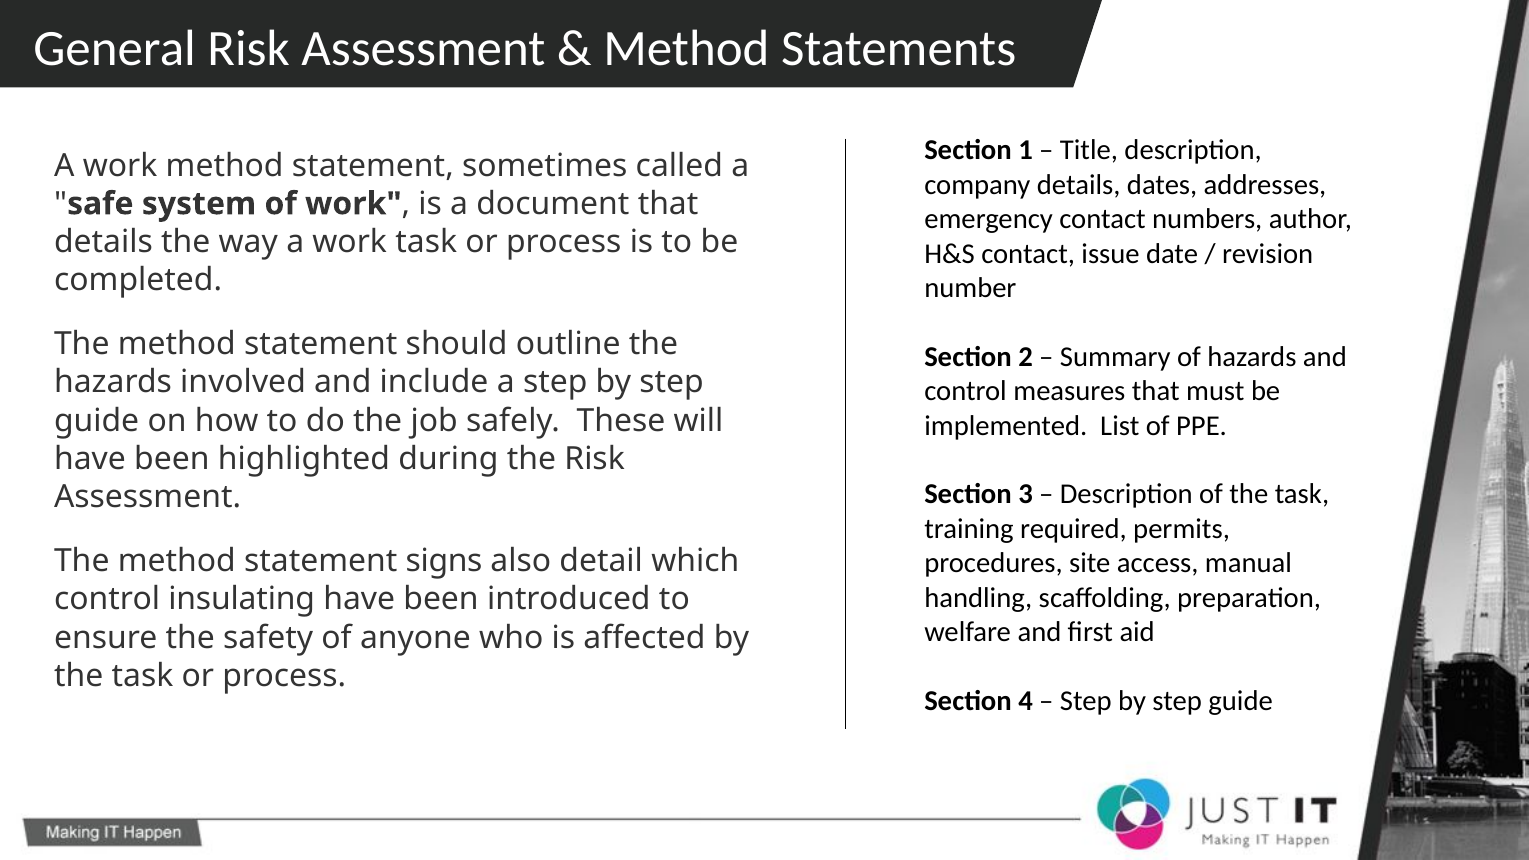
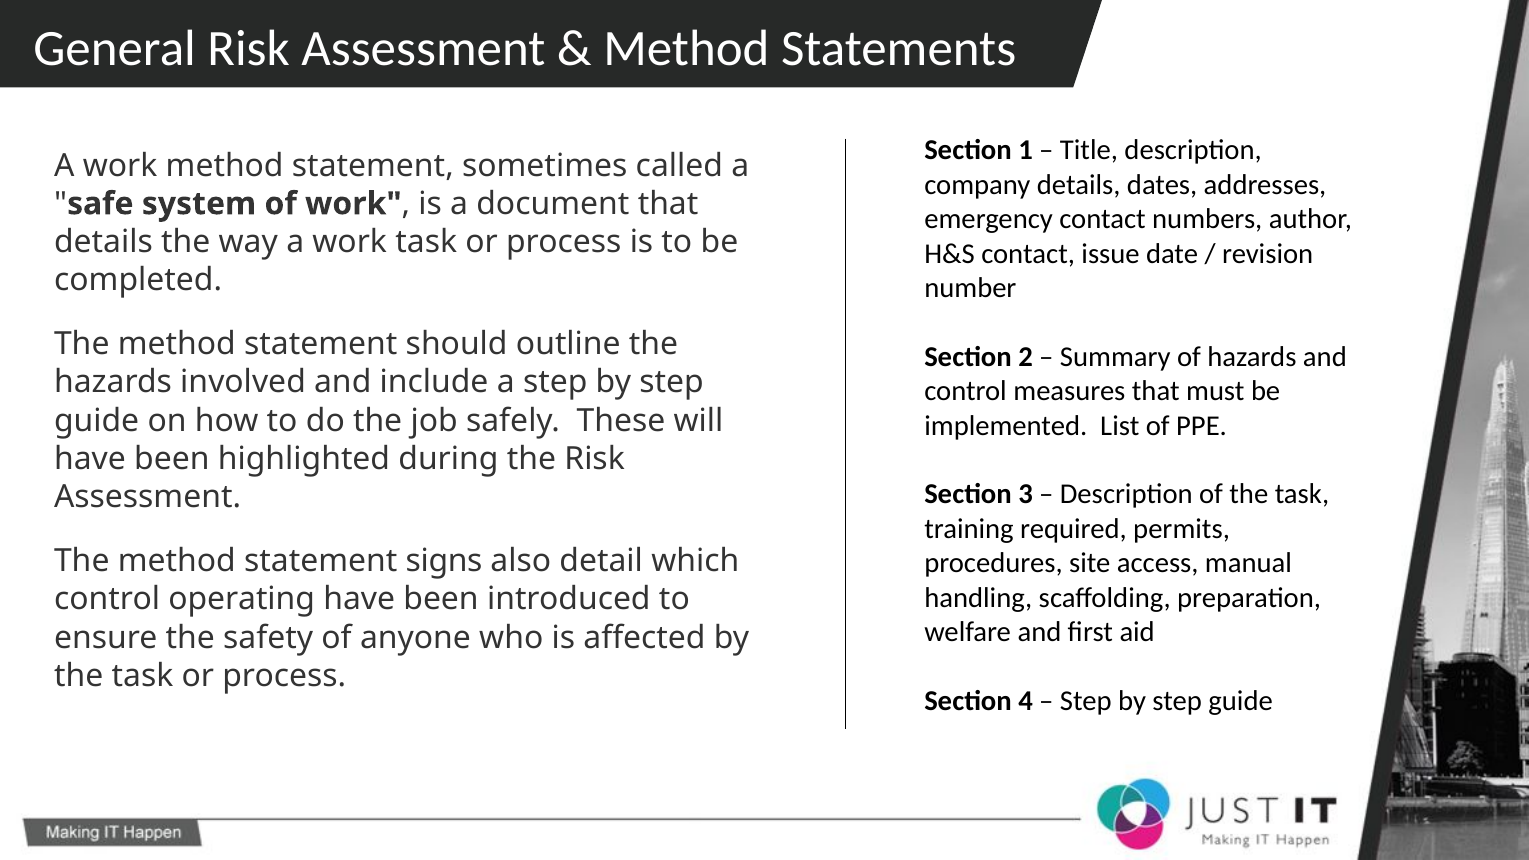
insulating: insulating -> operating
